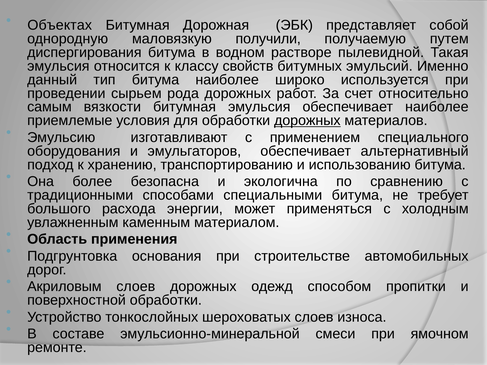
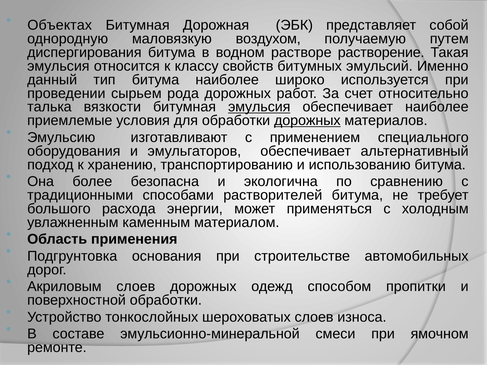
получили: получили -> воздухом
пылевидной: пылевидной -> растворение
самым: самым -> талька
эмульсия at (259, 107) underline: none -> present
специальными: специальными -> растворителей
